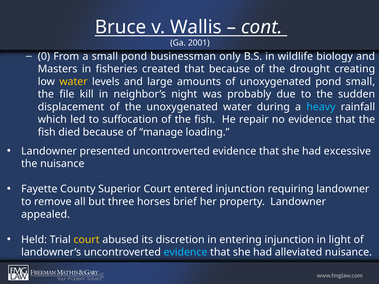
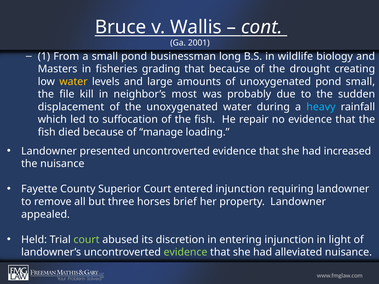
0: 0 -> 1
only: only -> long
created: created -> grading
night: night -> most
excessive: excessive -> increased
court at (87, 240) colour: yellow -> light green
evidence at (186, 252) colour: light blue -> light green
